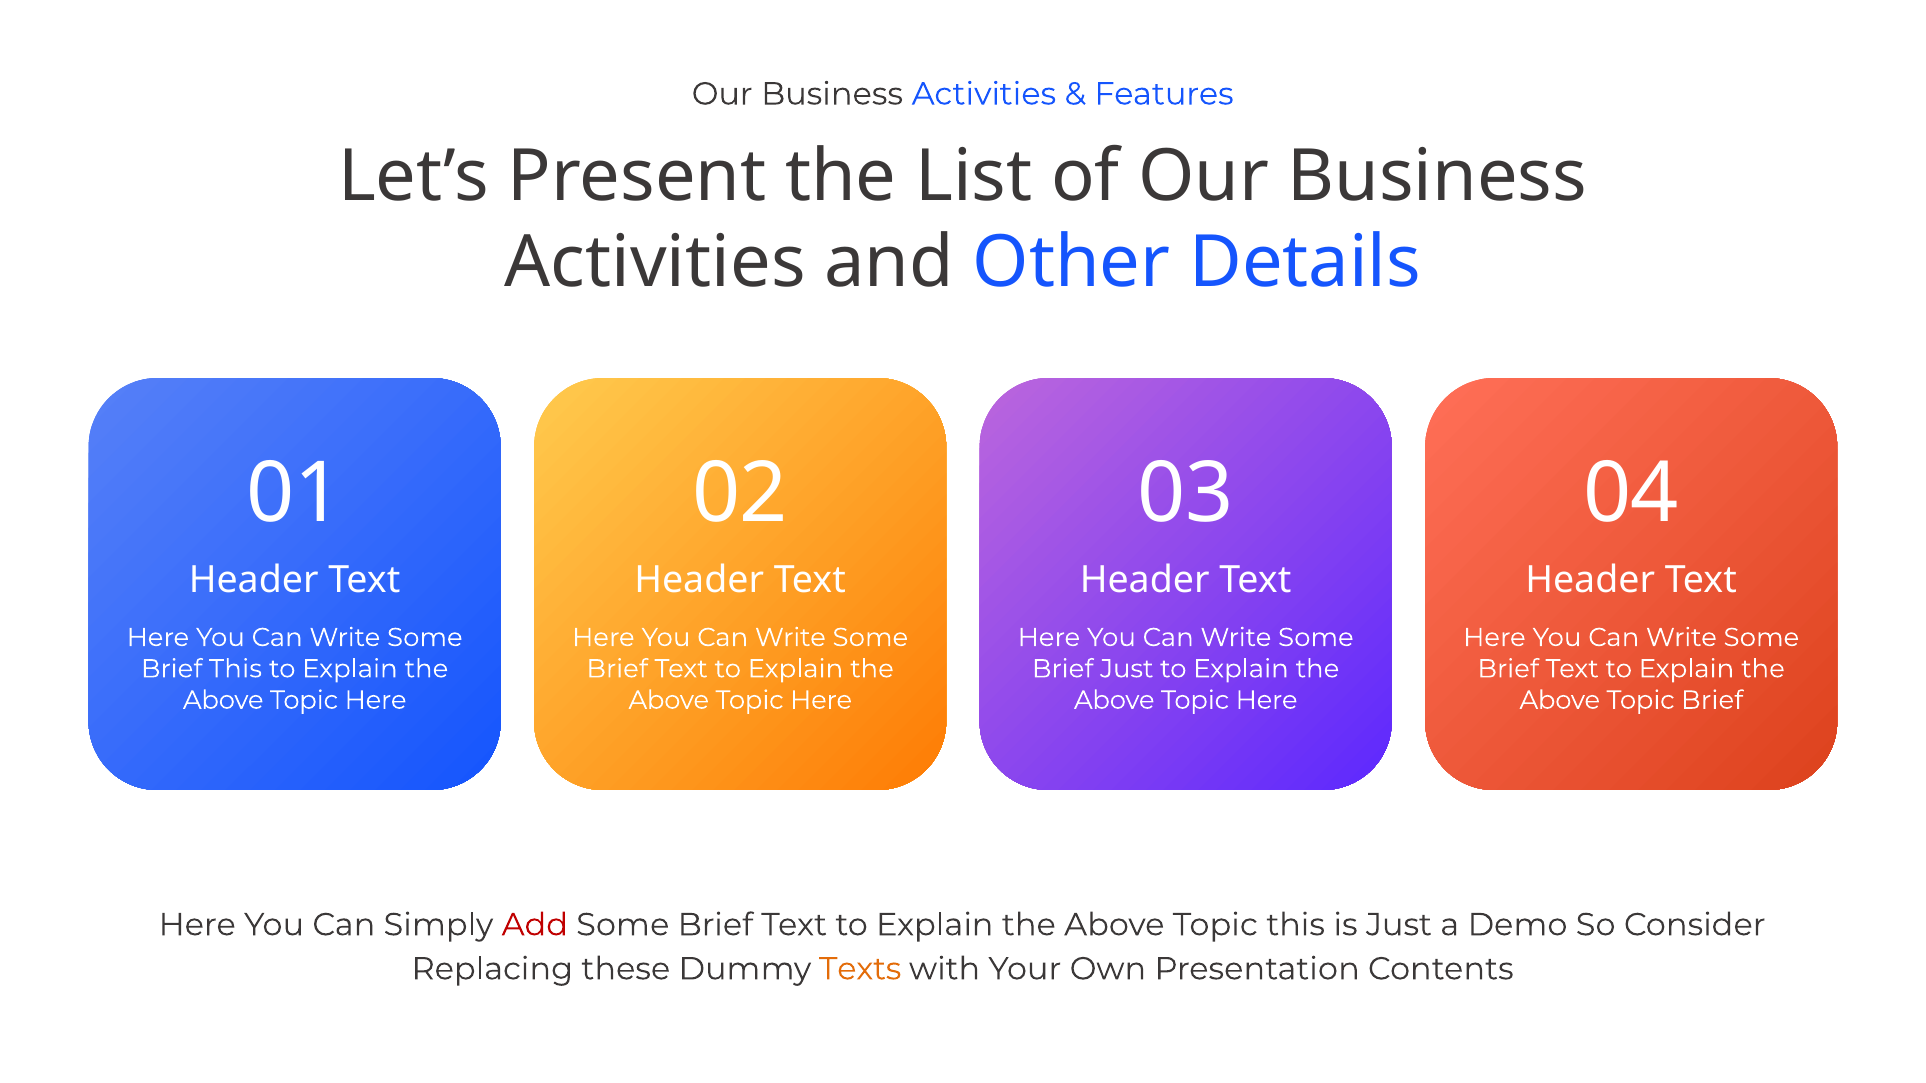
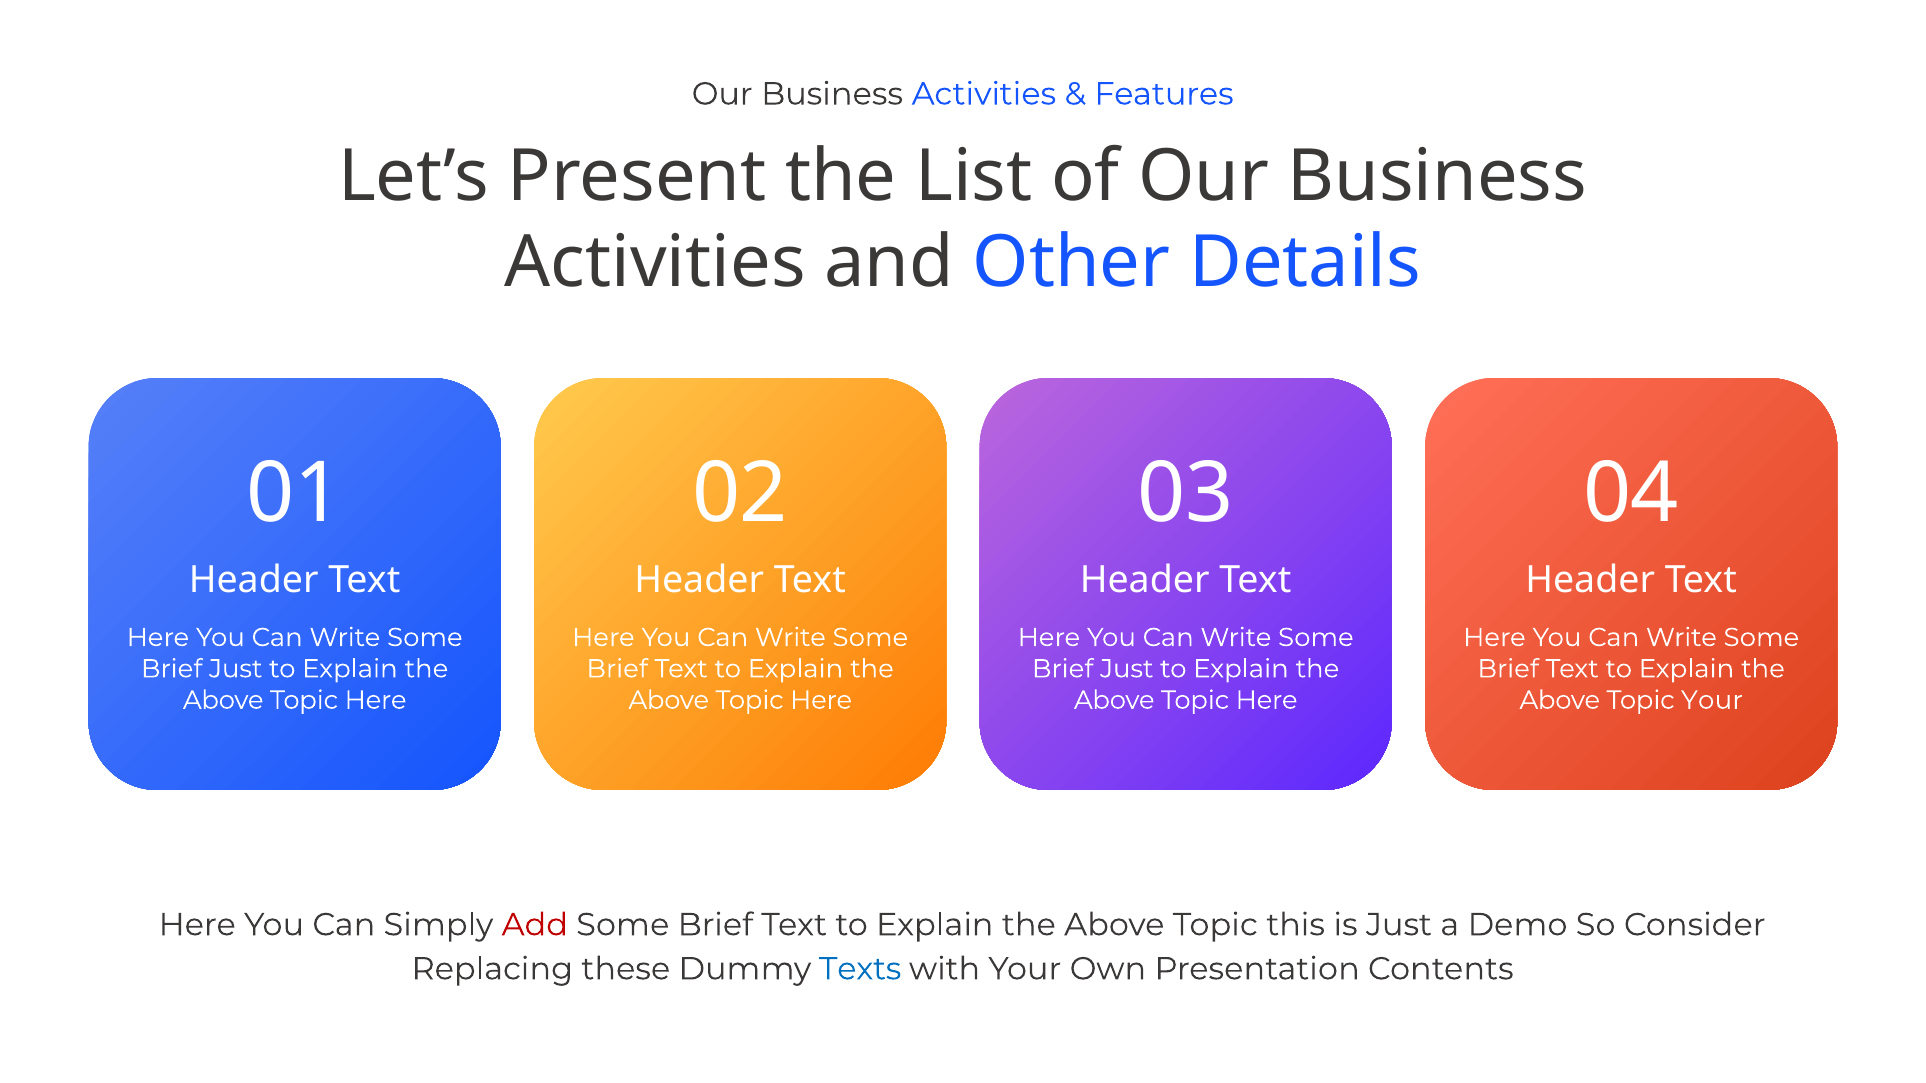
This at (236, 669): This -> Just
Topic Brief: Brief -> Your
Texts colour: orange -> blue
